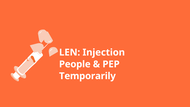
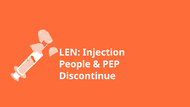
Temporarily: Temporarily -> Discontinue
